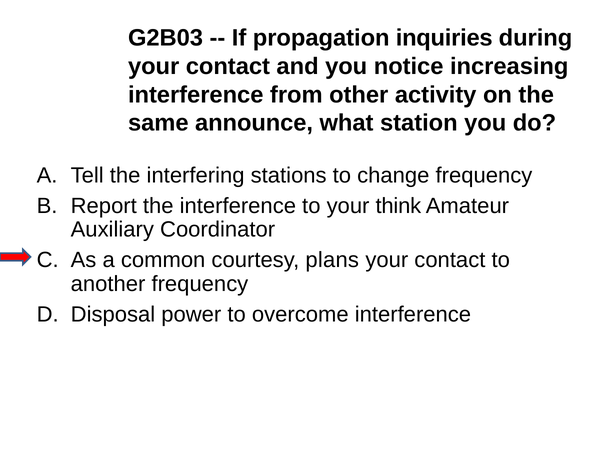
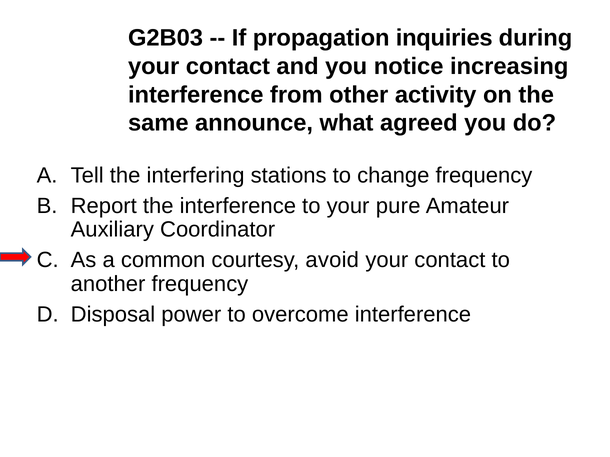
station: station -> agreed
think: think -> pure
plans: plans -> avoid
